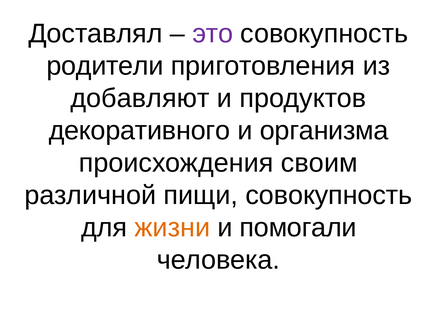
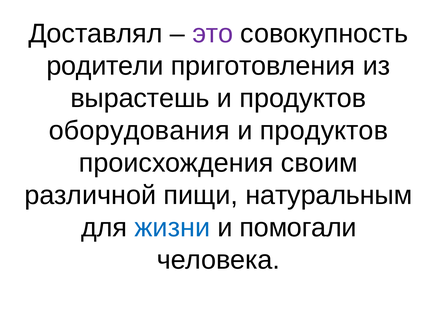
добавляют: добавляют -> вырастешь
декоративного: декоративного -> оборудования
организма at (324, 131): организма -> продуктов
пищи совокупность: совокупность -> натуральным
жизни colour: orange -> blue
